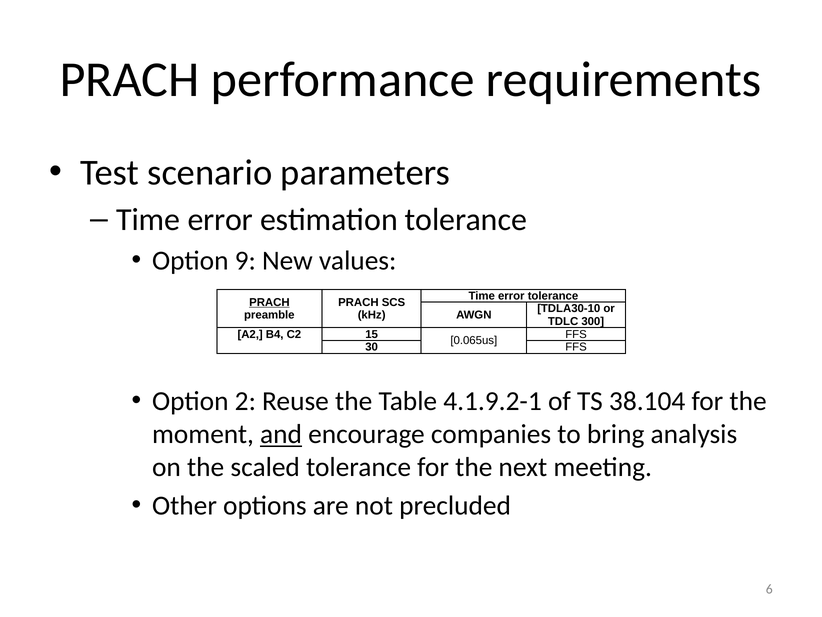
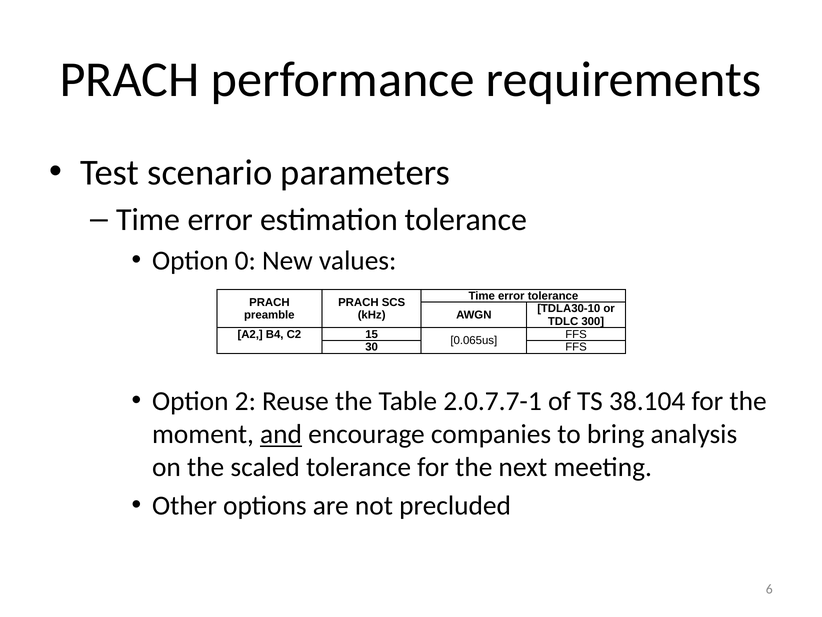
9: 9 -> 0
PRACH at (269, 302) underline: present -> none
4.1.9.2-1: 4.1.9.2-1 -> 2.0.7.7-1
